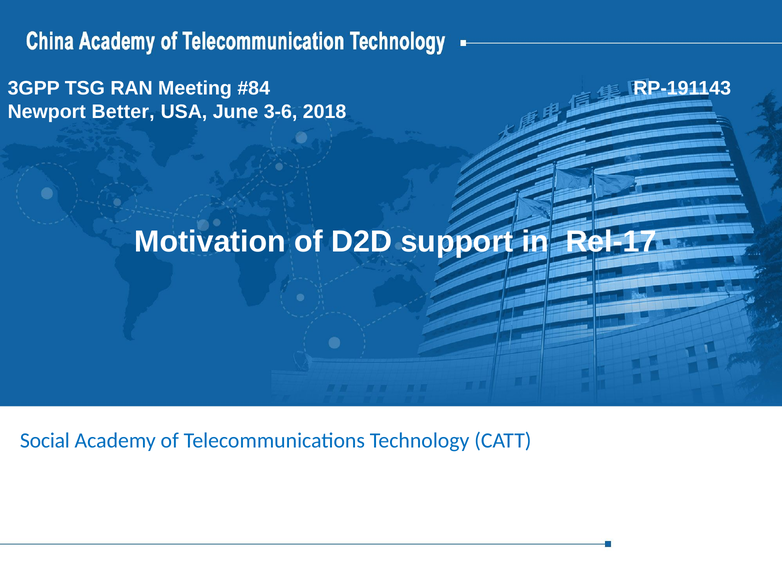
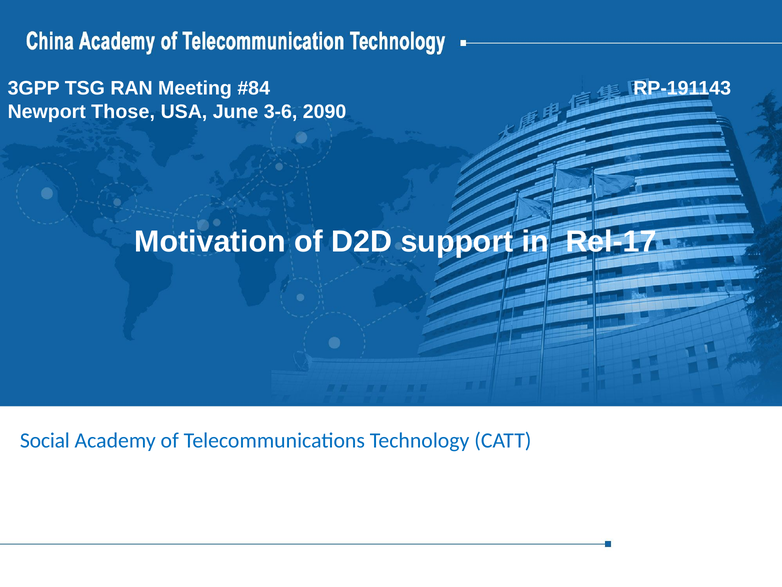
Better: Better -> Those
2018: 2018 -> 2090
